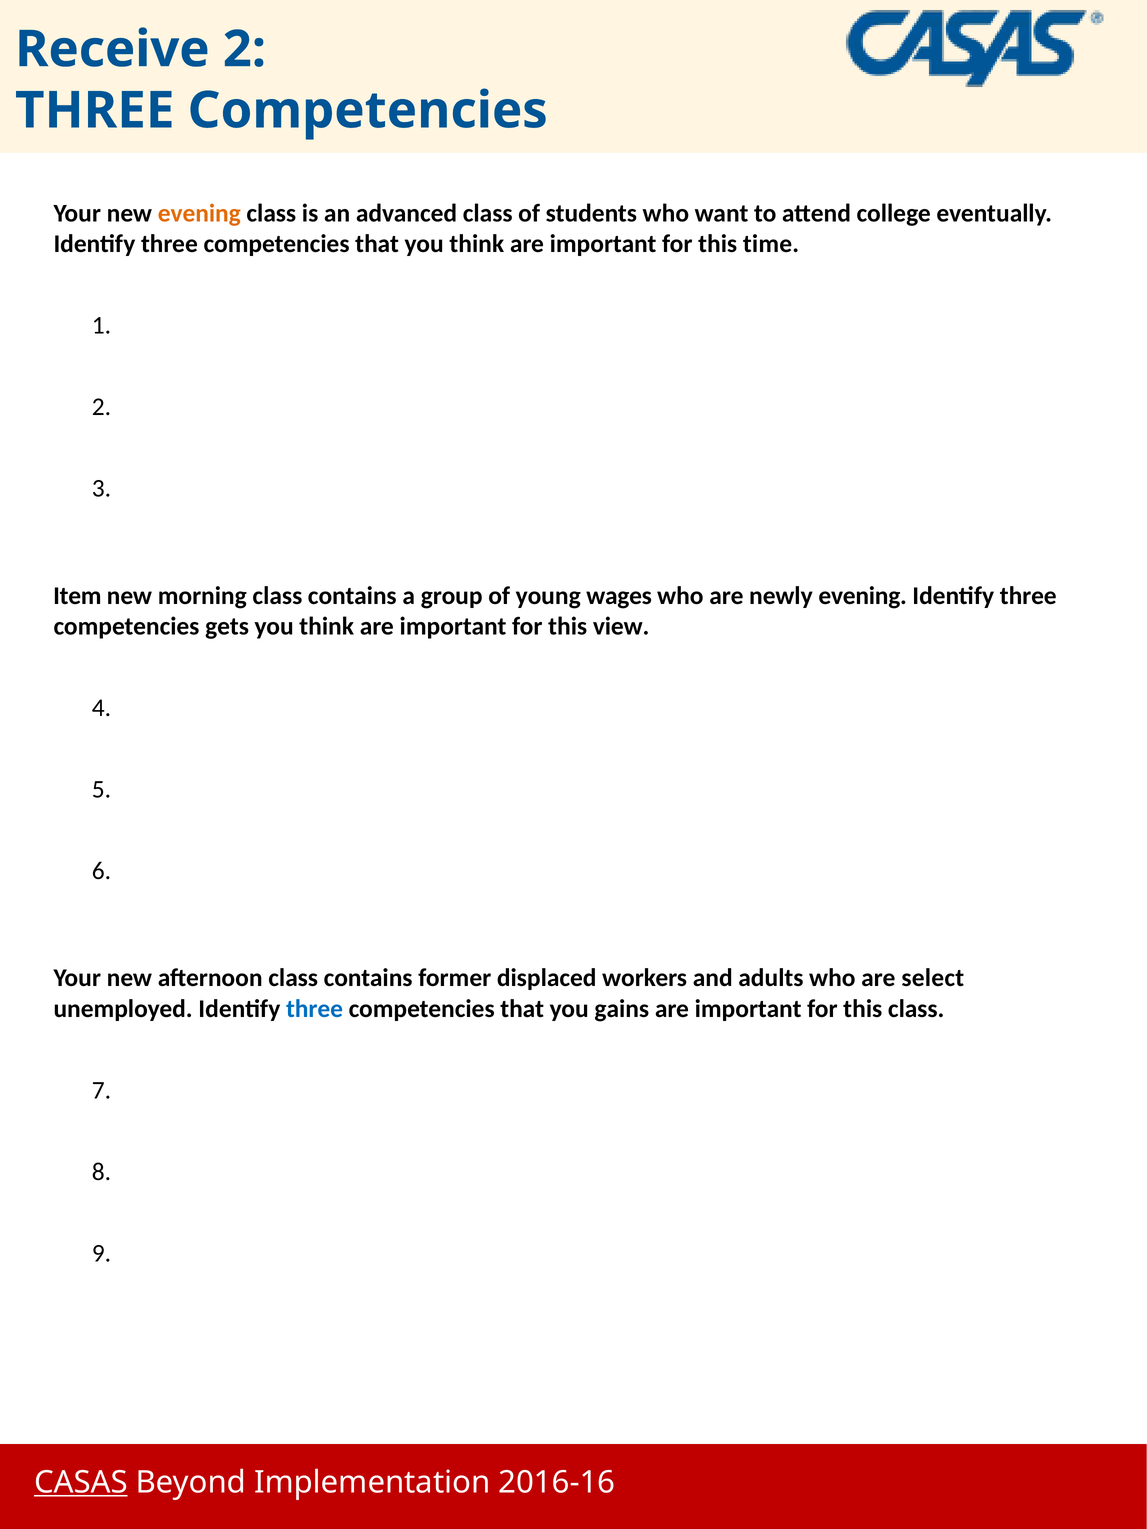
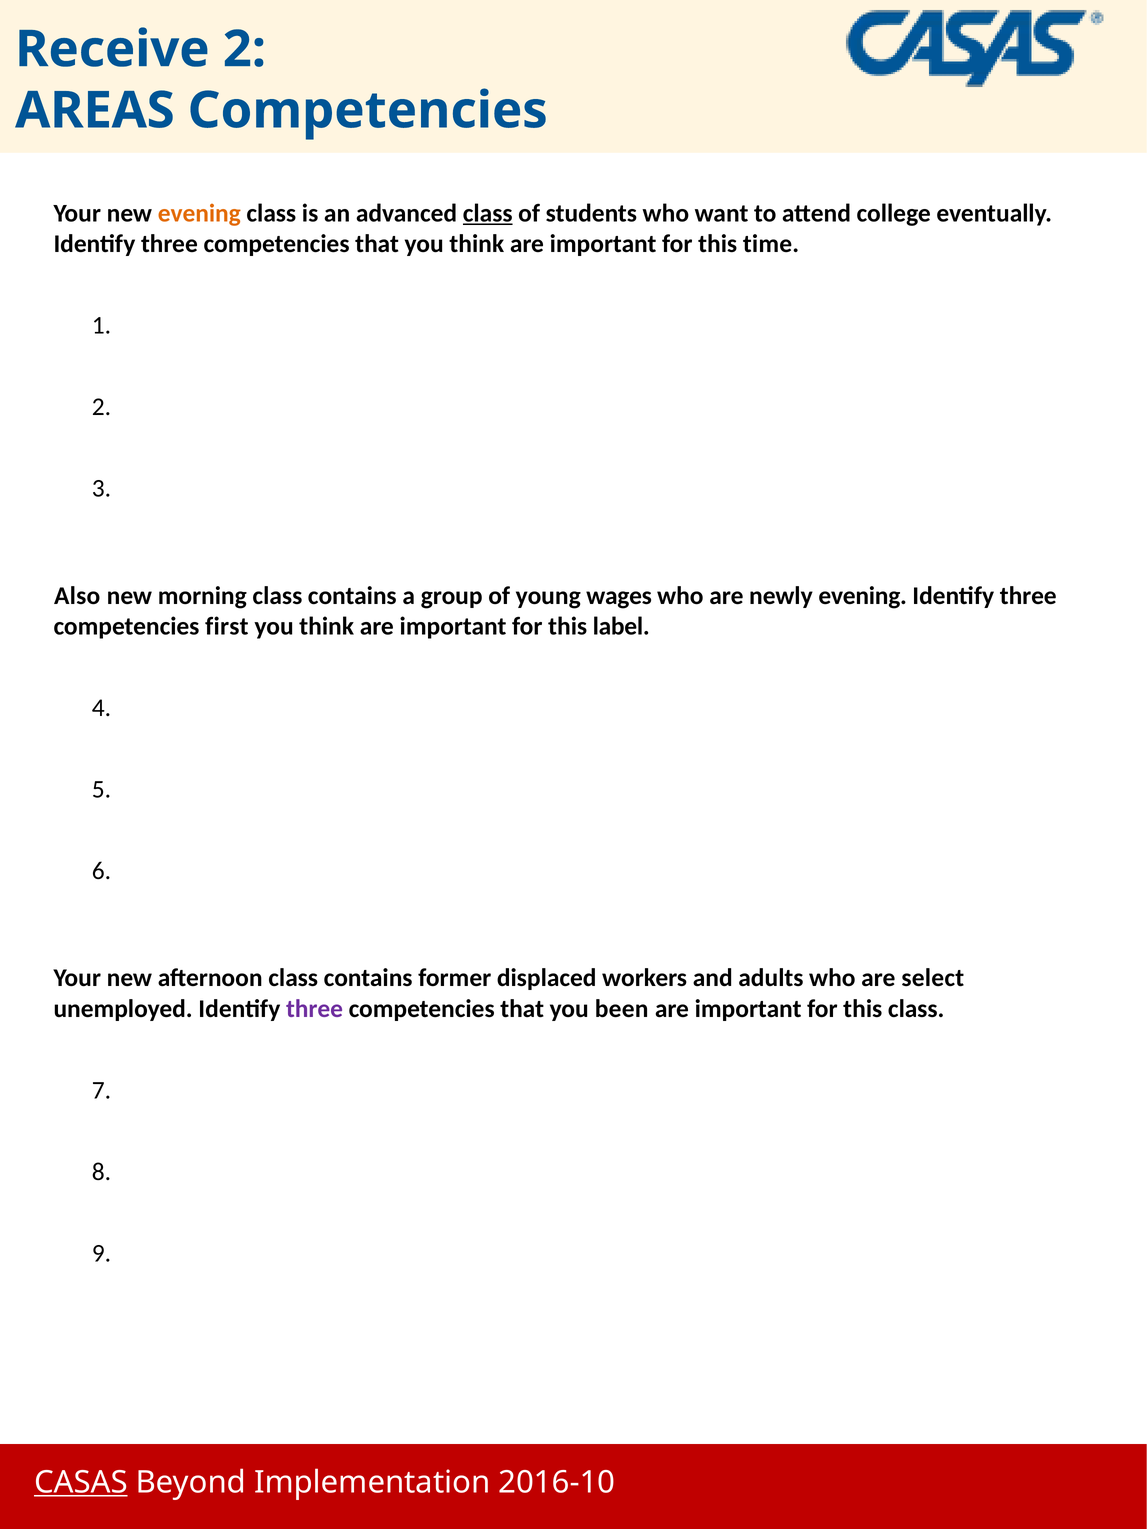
THREE at (95, 111): THREE -> AREAS
class at (488, 213) underline: none -> present
Item: Item -> Also
gets: gets -> first
view: view -> label
three at (315, 1009) colour: blue -> purple
gains: gains -> been
2016-16: 2016-16 -> 2016-10
